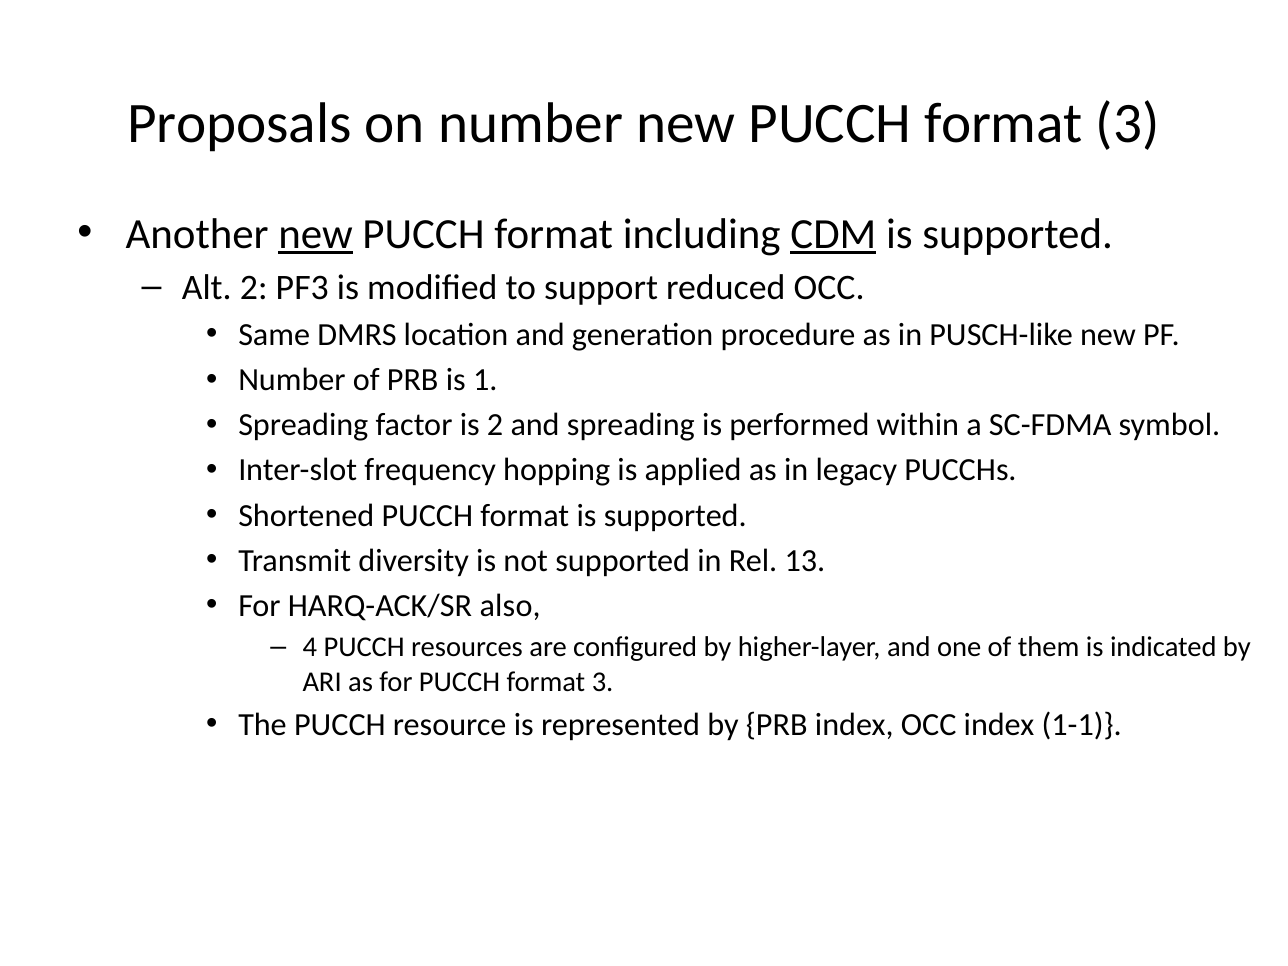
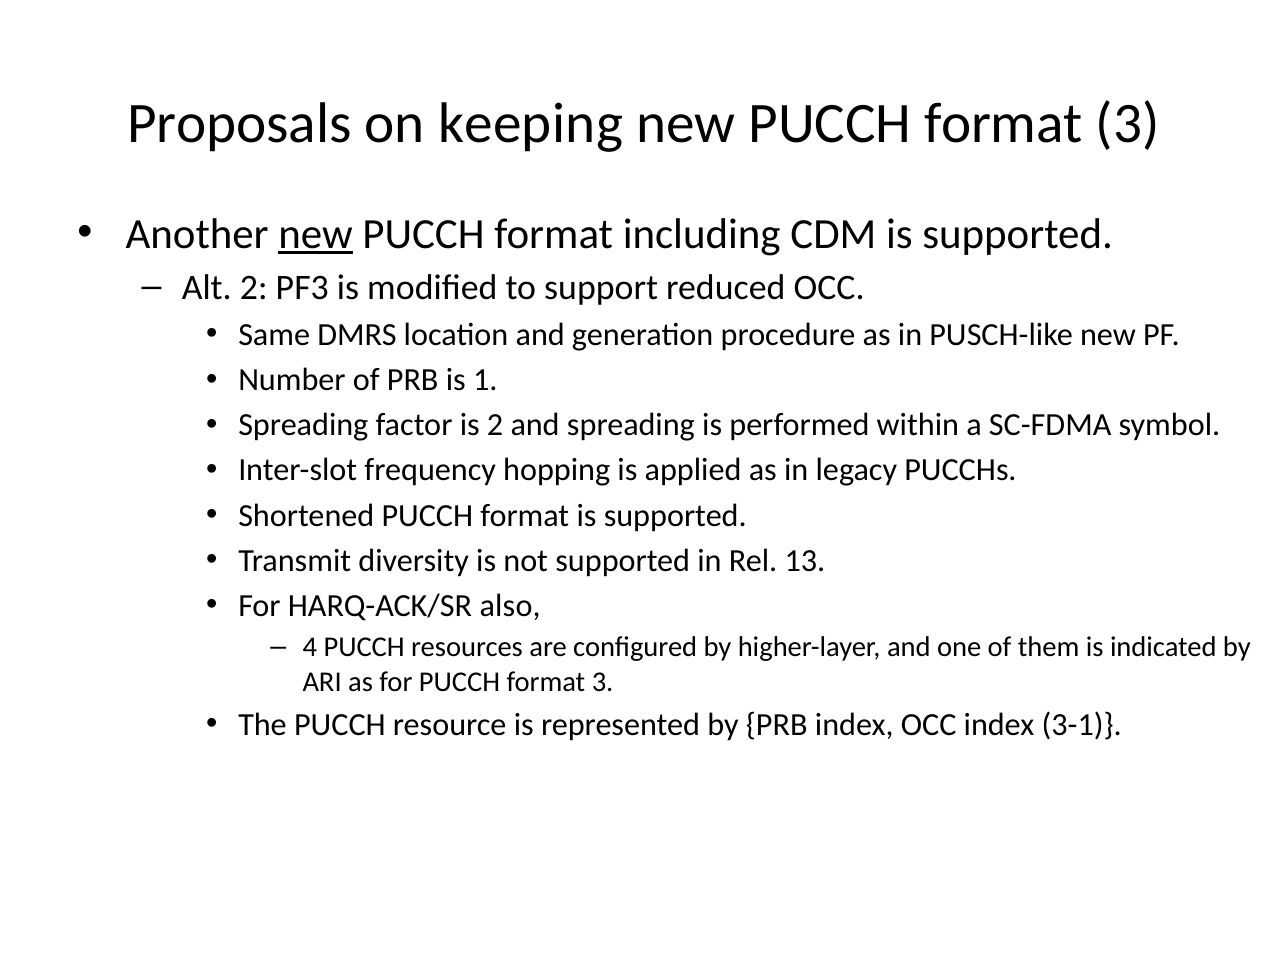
on number: number -> keeping
CDM underline: present -> none
1-1: 1-1 -> 3-1
